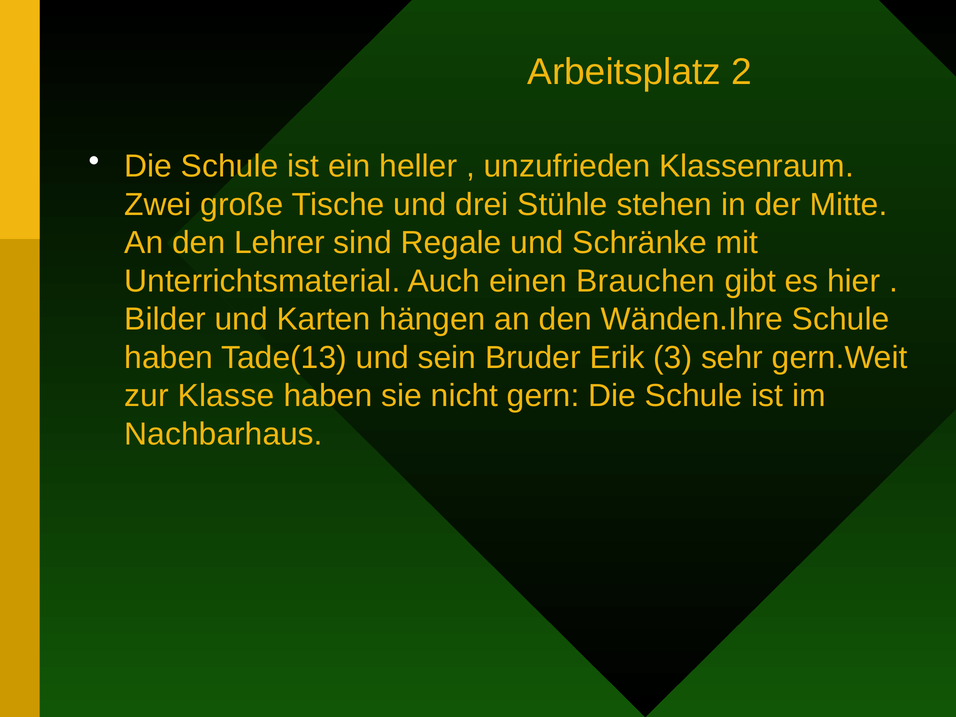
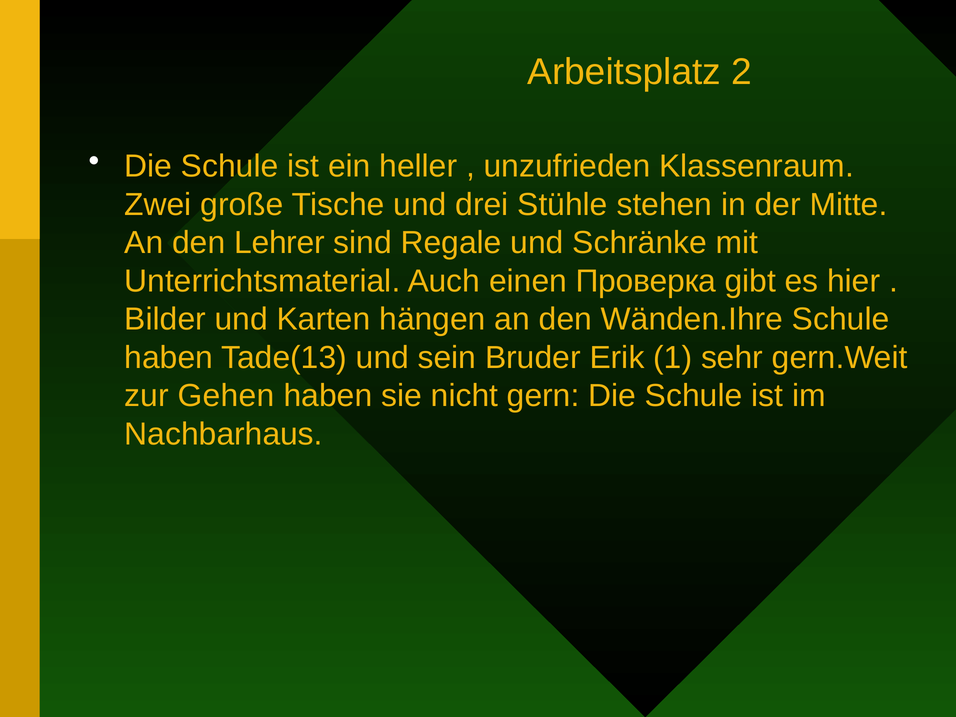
Brauchen: Brauchen -> Проверка
3: 3 -> 1
Klasse: Klasse -> Gehen
